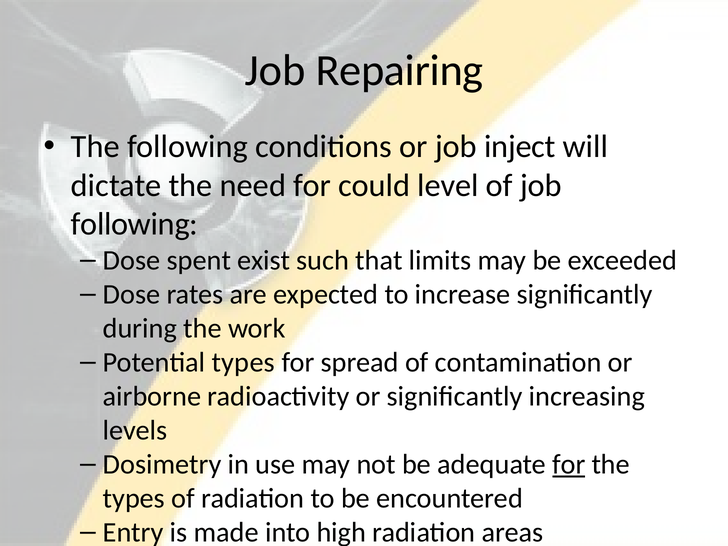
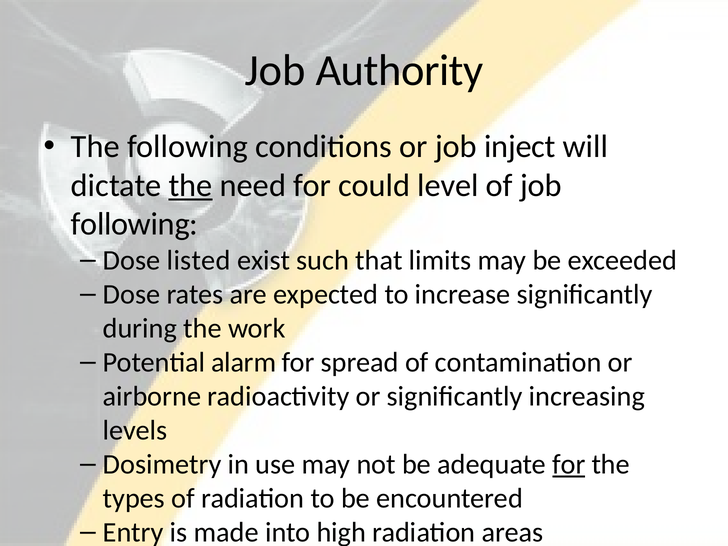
Repairing: Repairing -> Authority
the at (191, 185) underline: none -> present
spent: spent -> listed
Potential types: types -> alarm
